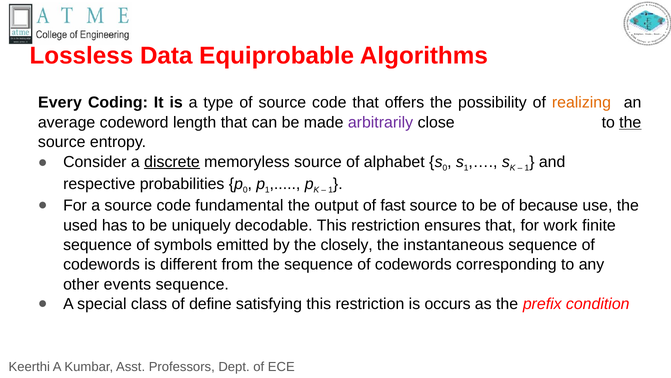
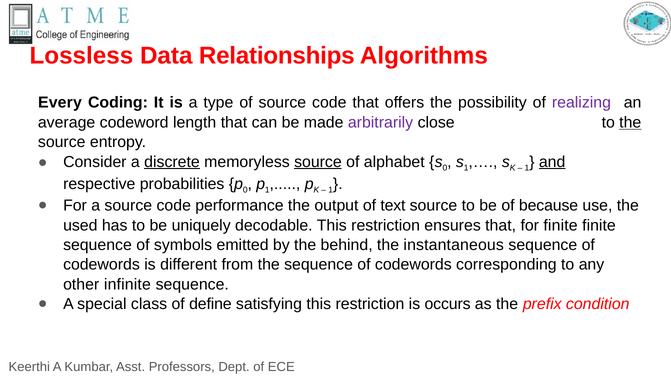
Equiprobable: Equiprobable -> Relationships
realizing colour: orange -> purple
source at (318, 162) underline: none -> present
and underline: none -> present
fundamental: fundamental -> performance
fast: fast -> text
for work: work -> finite
closely: closely -> behind
events: events -> infinite
